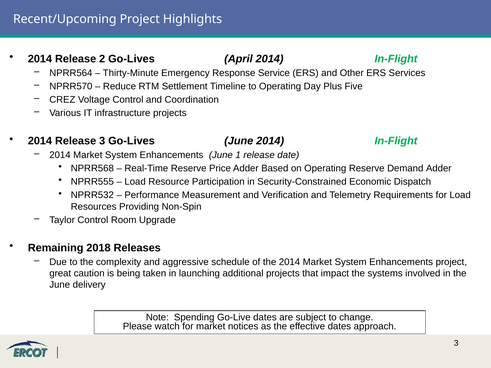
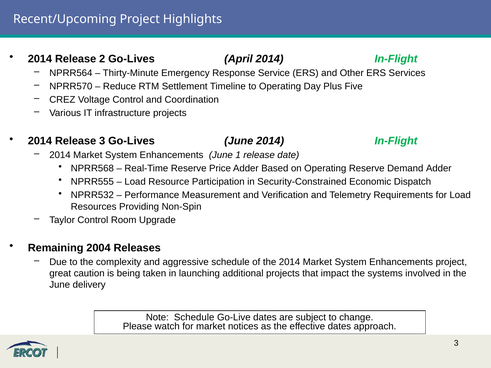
2018: 2018 -> 2004
Note Spending: Spending -> Schedule
